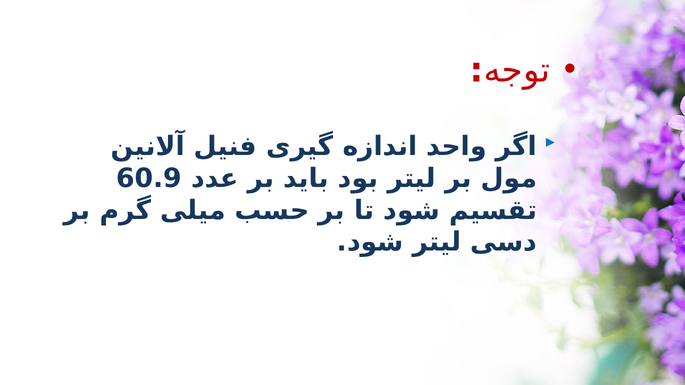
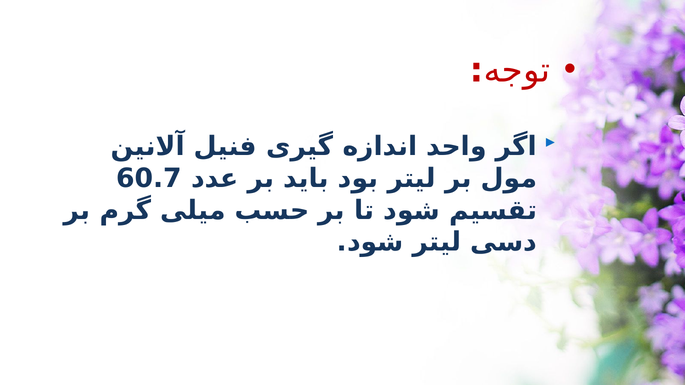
60.9: 60.9 -> 60.7
